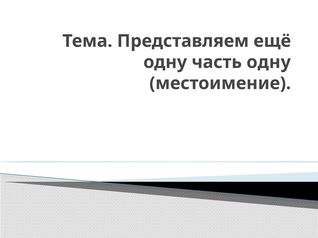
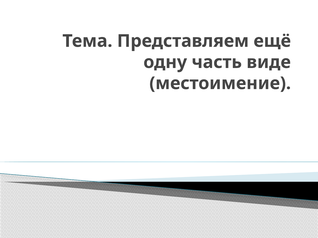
часть одну: одну -> виде
